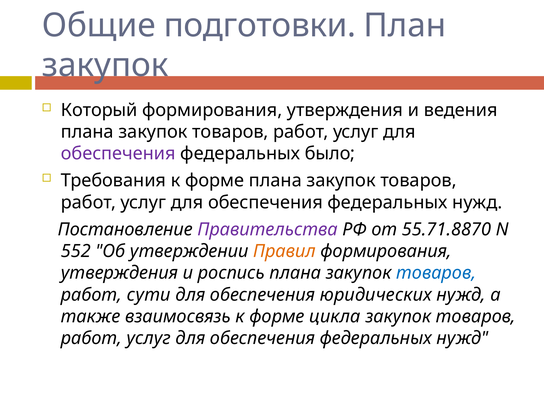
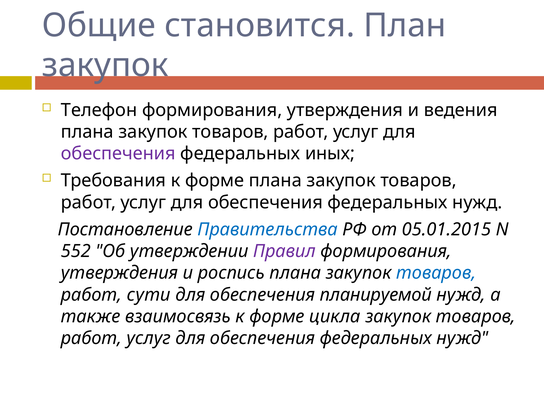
подготовки: подготовки -> становится
Который: Который -> Телефон
было: было -> иных
Правительства colour: purple -> blue
55.71.8870: 55.71.8870 -> 05.01.2015
Правил colour: orange -> purple
юридических: юридических -> планируемой
